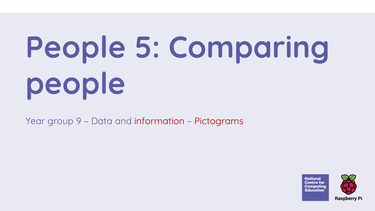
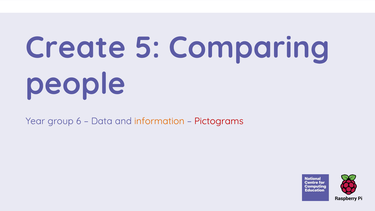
People at (76, 48): People -> Create
9: 9 -> 6
information colour: red -> orange
